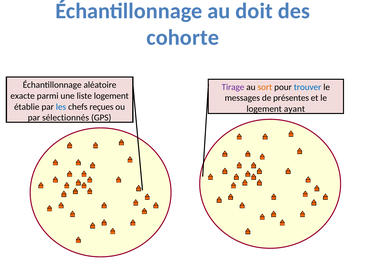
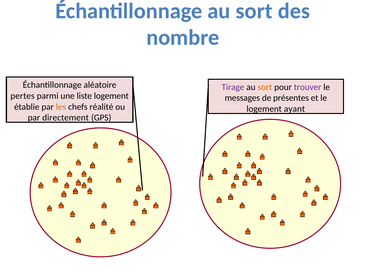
Échantillonnage au doit: doit -> sort
cohorte: cohorte -> nombre
trouver colour: blue -> purple
exacte: exacte -> pertes
les colour: blue -> orange
reçues: reçues -> réalité
sélectionnés: sélectionnés -> directement
